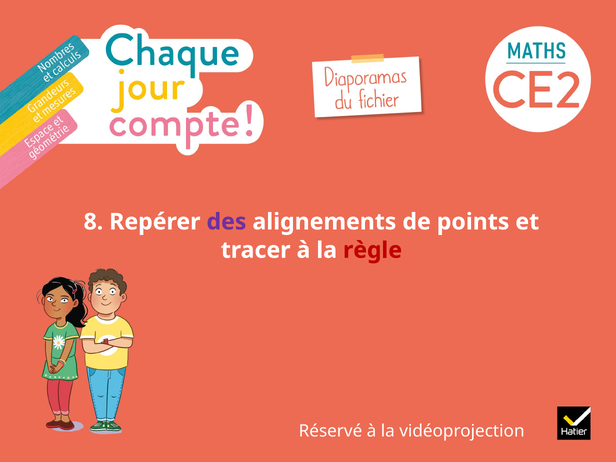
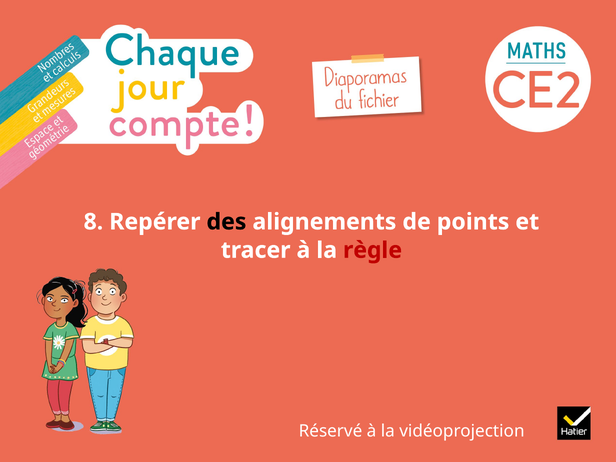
des colour: purple -> black
